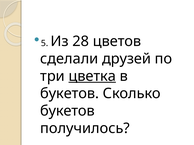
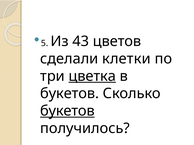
28: 28 -> 43
друзей: друзей -> клетки
букетов at (67, 111) underline: none -> present
